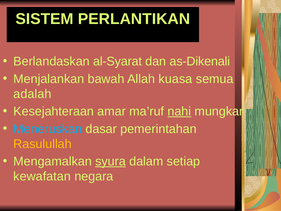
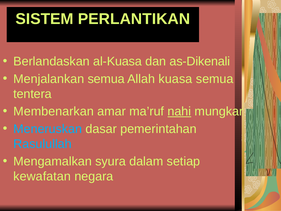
al-Syarat: al-Syarat -> al-Kuasa
Menjalankan bawah: bawah -> semua
adalah: adalah -> tentera
Kesejahteraan: Kesejahteraan -> Membenarkan
Rasulullah colour: yellow -> light blue
syura underline: present -> none
